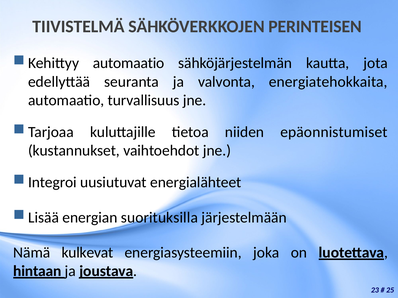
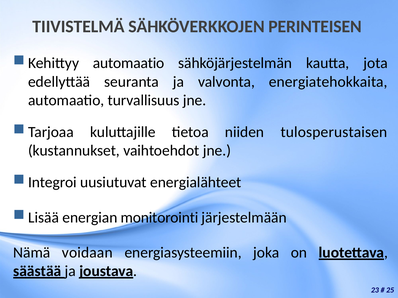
epäonnistumiset: epäonnistumiset -> tulosperustaisen
suorituksilla: suorituksilla -> monitorointi
kulkevat: kulkevat -> voidaan
hintaan: hintaan -> säästää
